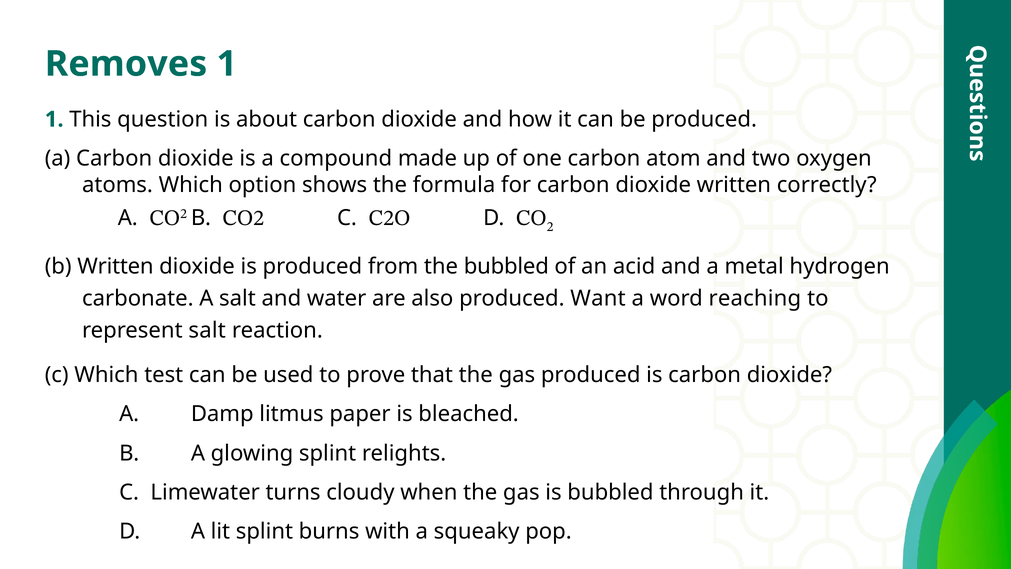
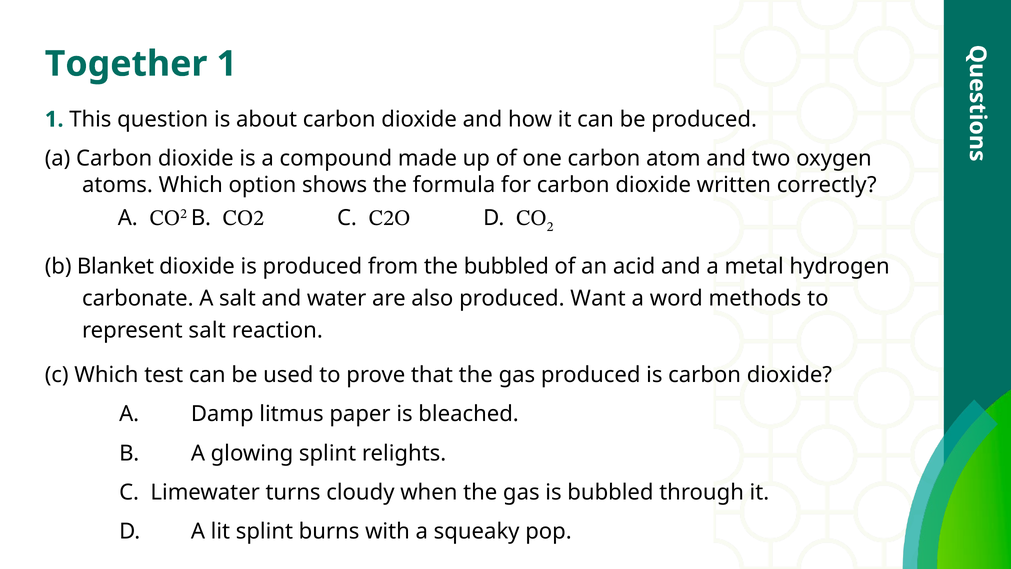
Removes: Removes -> Together
b Written: Written -> Blanket
reaching: reaching -> methods
